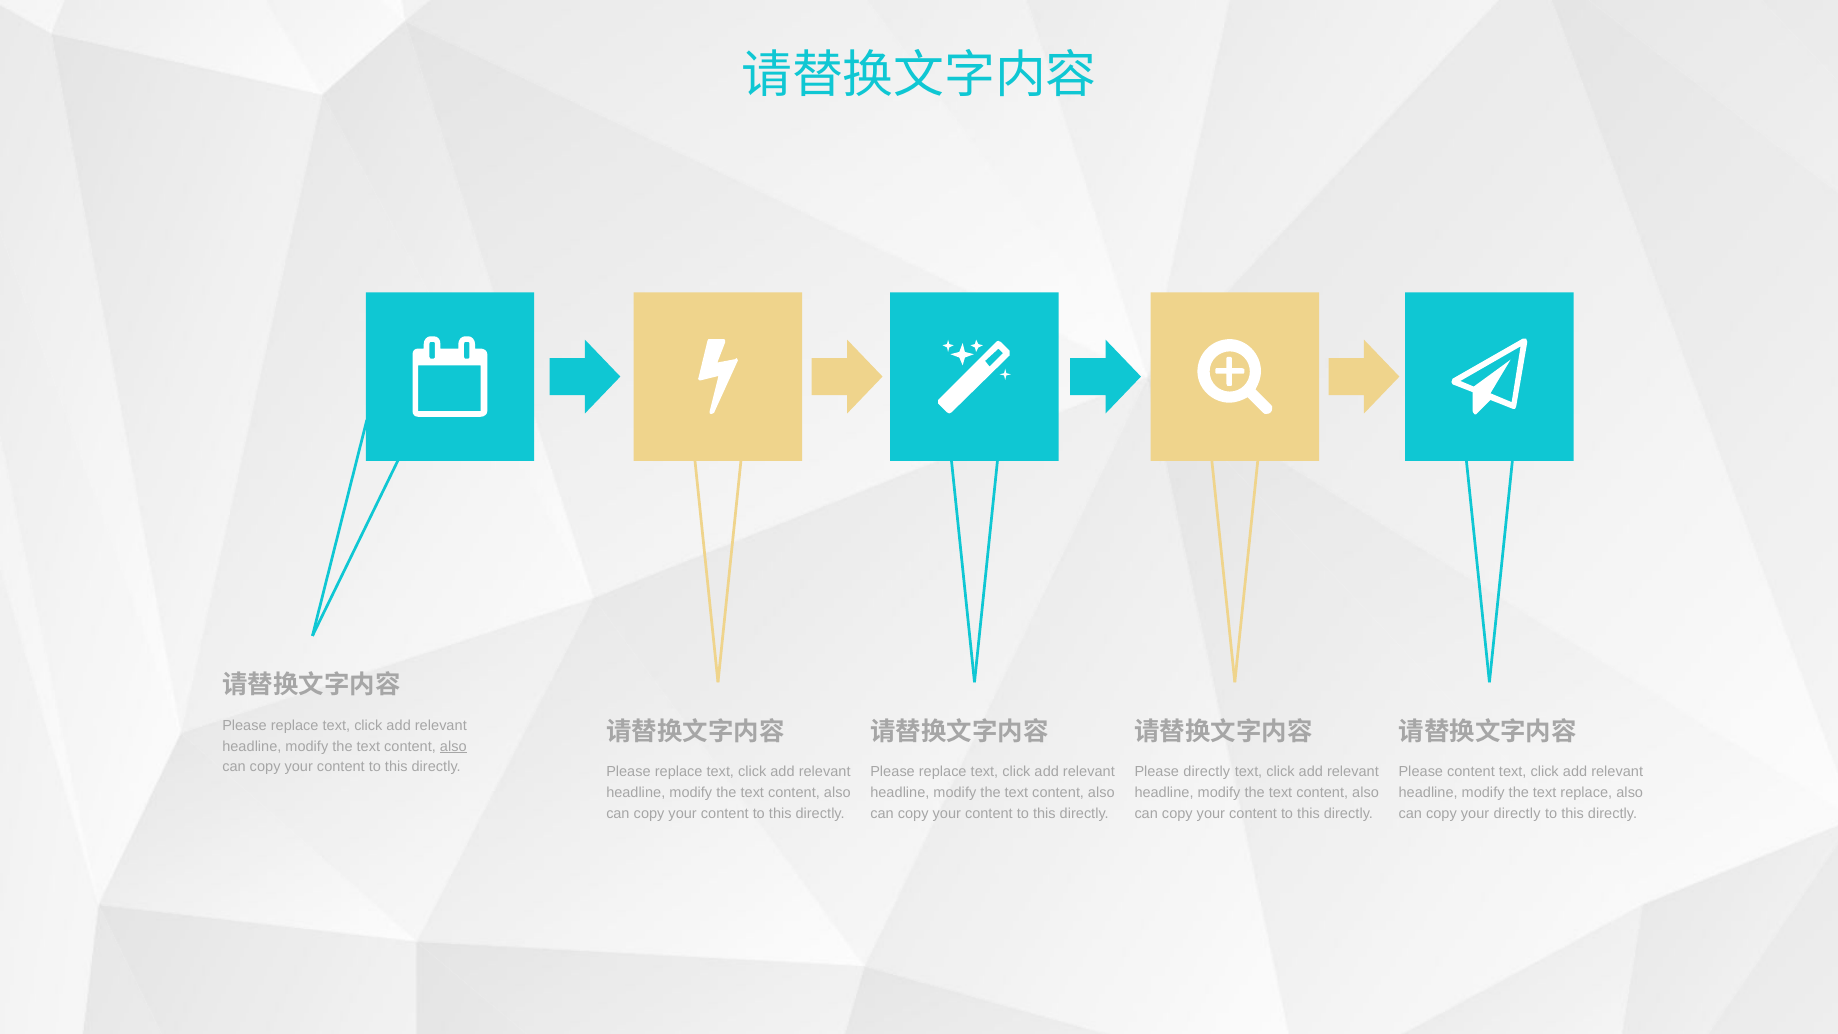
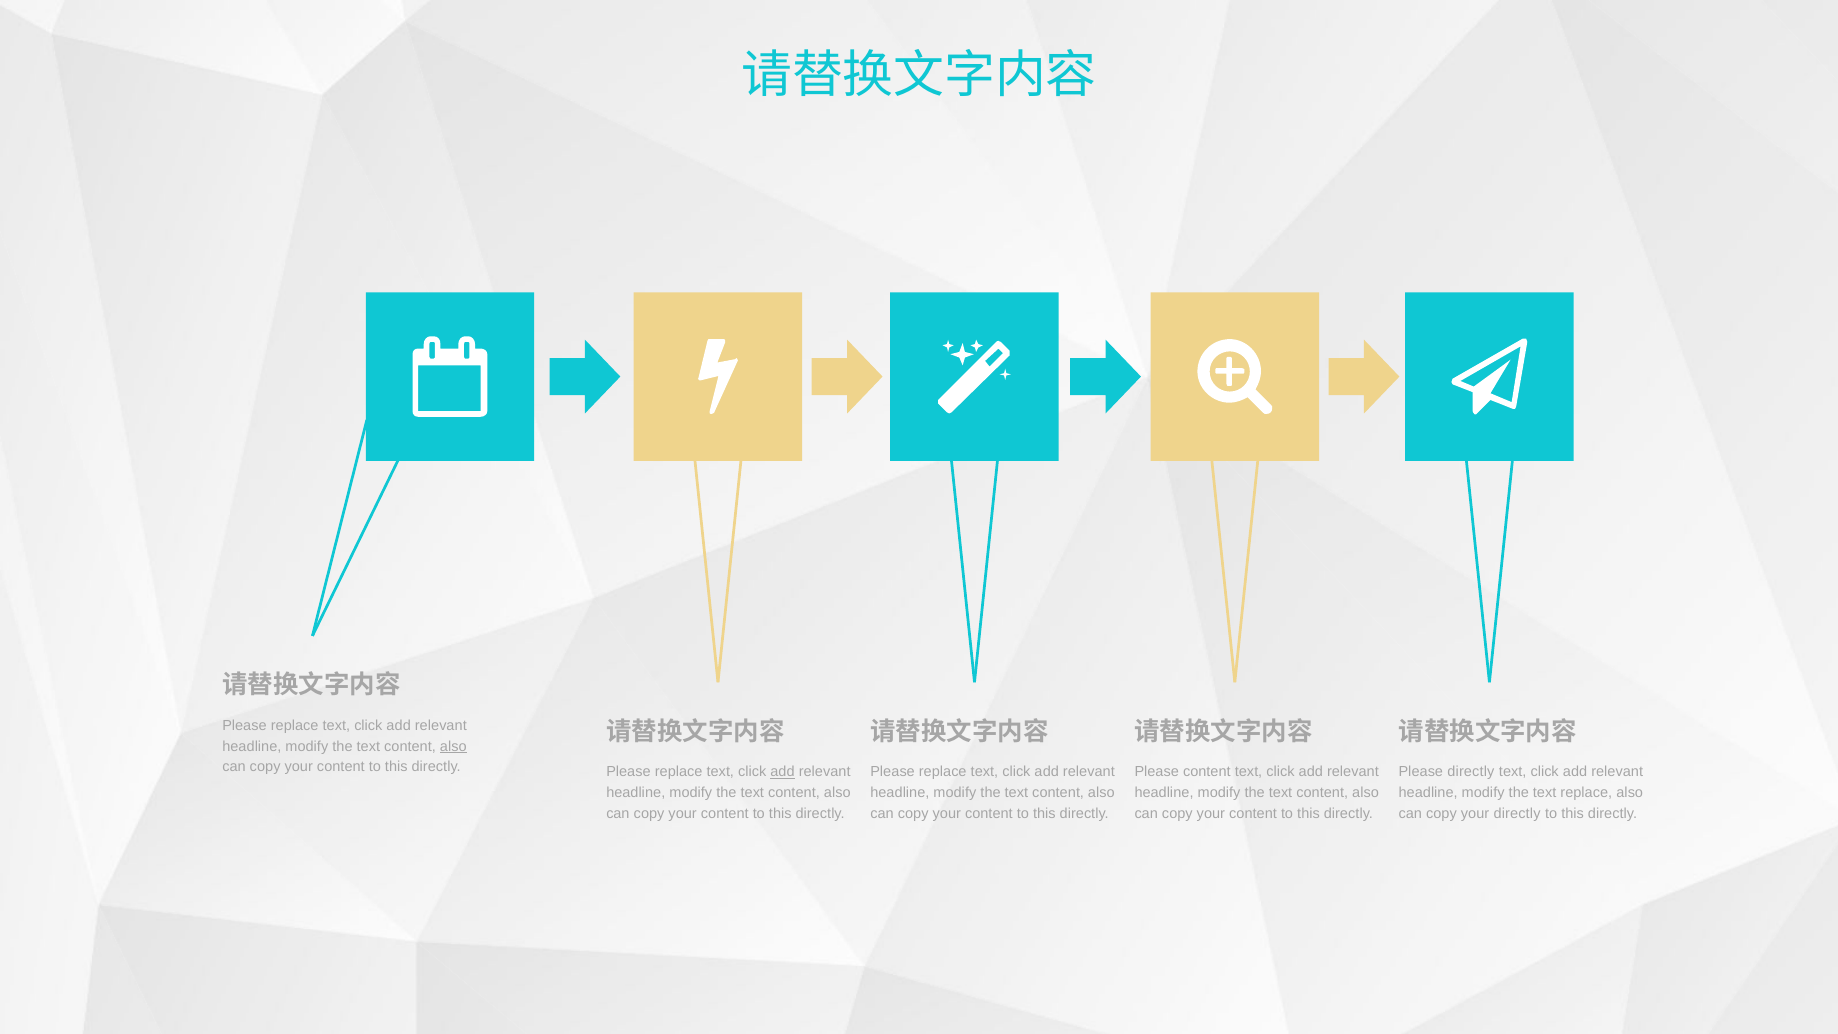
add at (783, 772) underline: none -> present
Please directly: directly -> content
Please content: content -> directly
